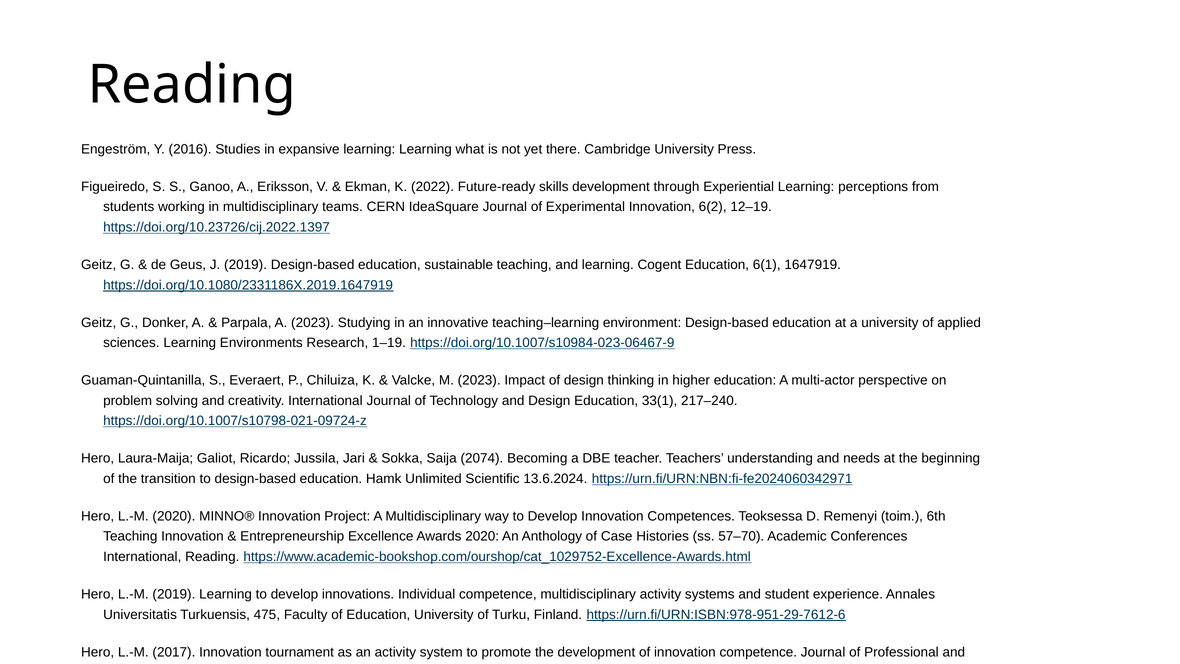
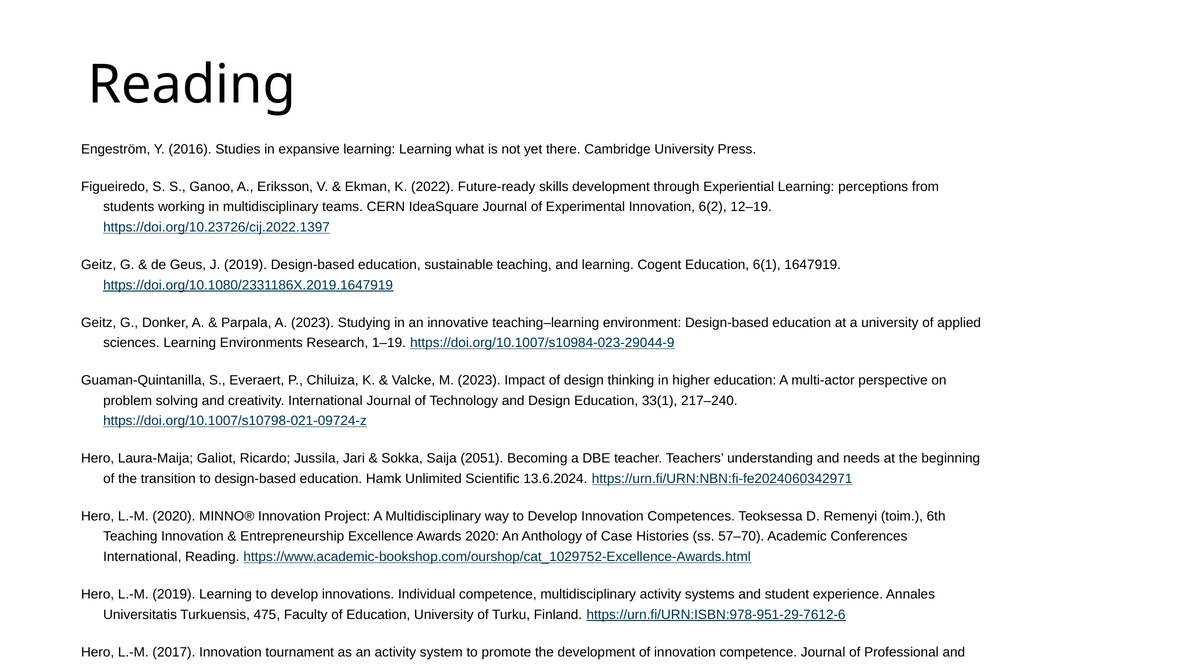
https://doi.org/10.1007/s10984-023-06467-9: https://doi.org/10.1007/s10984-023-06467-9 -> https://doi.org/10.1007/s10984-023-29044-9
2074: 2074 -> 2051
